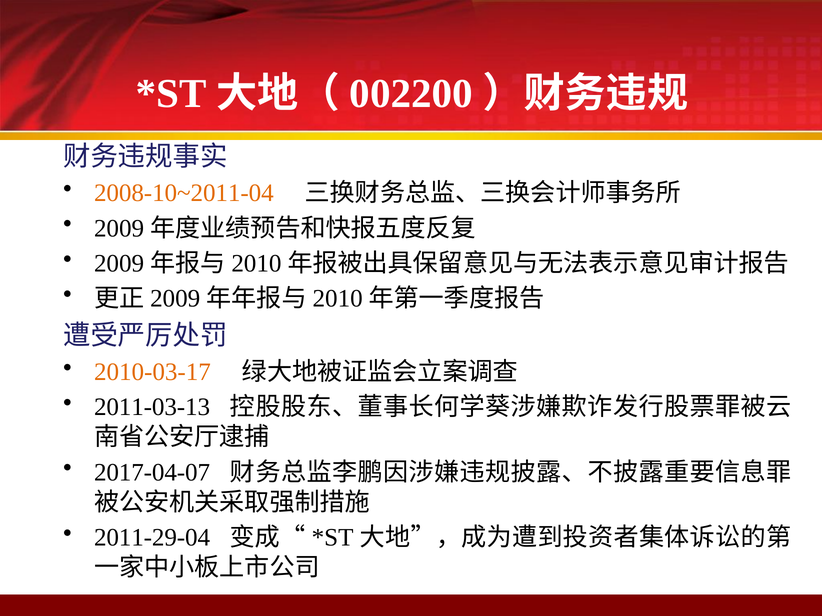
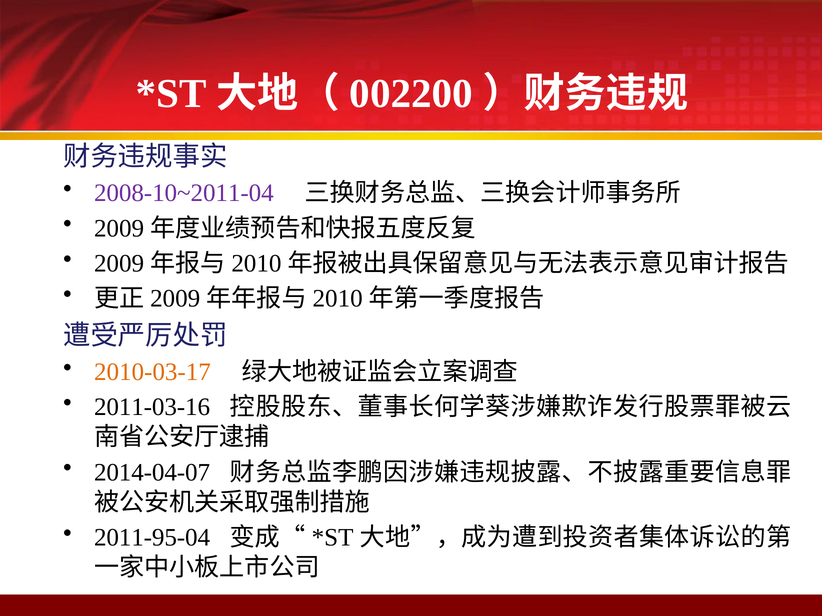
2008-10~2011-04 colour: orange -> purple
2011-03-13: 2011-03-13 -> 2011-03-16
2017-04-07: 2017-04-07 -> 2014-04-07
2011-29-04: 2011-29-04 -> 2011-95-04
